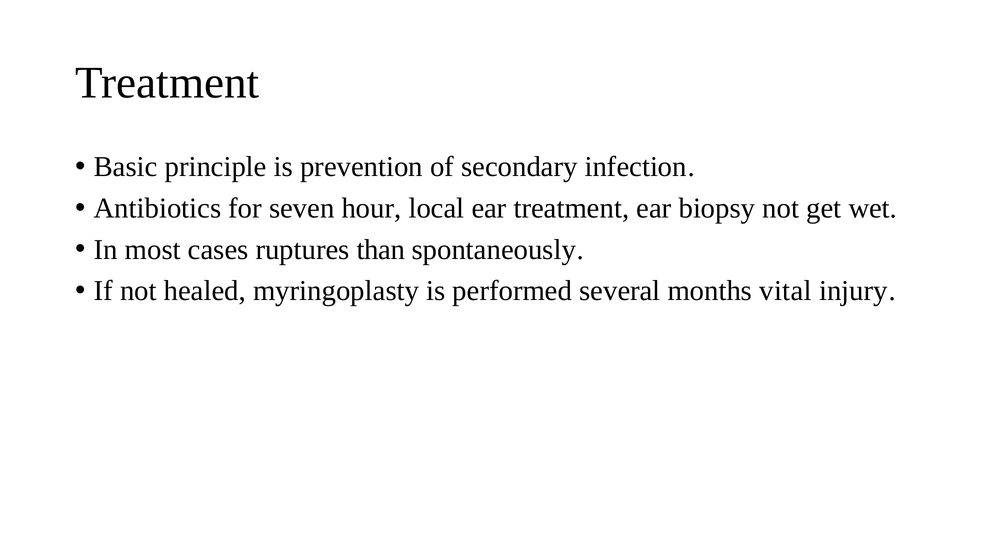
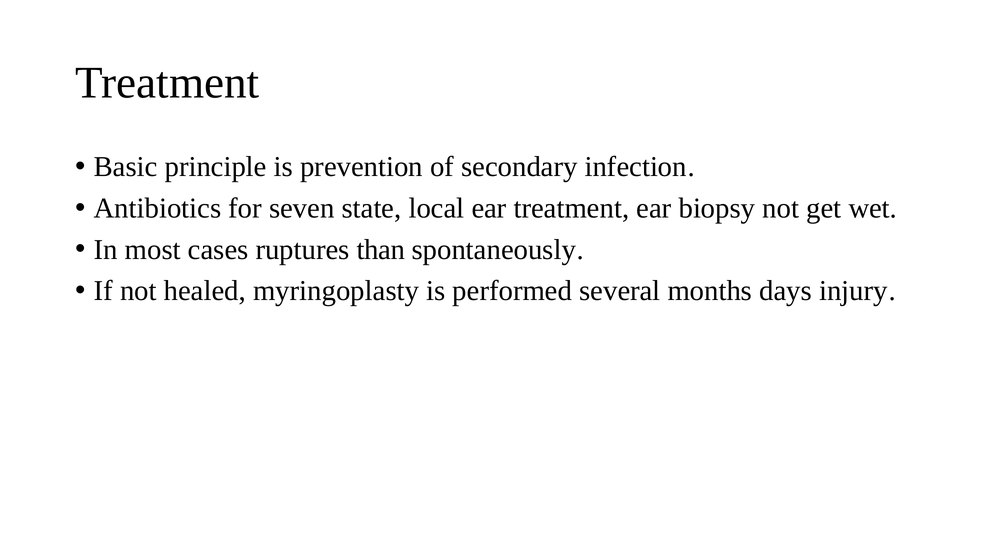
hour: hour -> state
vital: vital -> days
